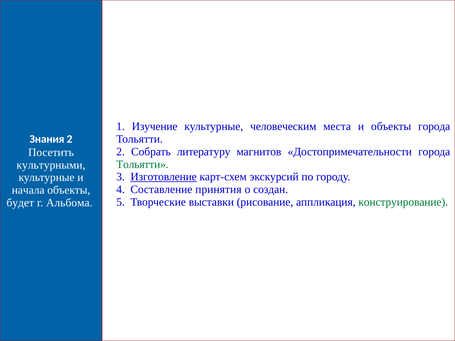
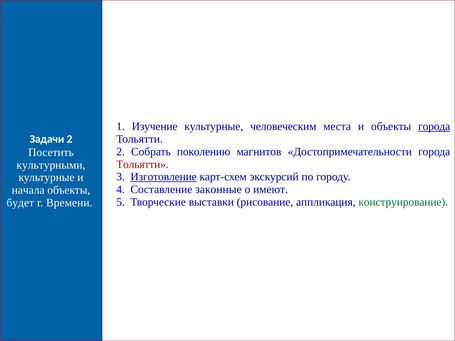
города at (434, 127) underline: none -> present
Знания: Знания -> Задачи
литературу: литературу -> поколению
Тольятти at (142, 164) colour: green -> red
принятия: принятия -> законные
создан: создан -> имеют
Альбома: Альбома -> Времени
